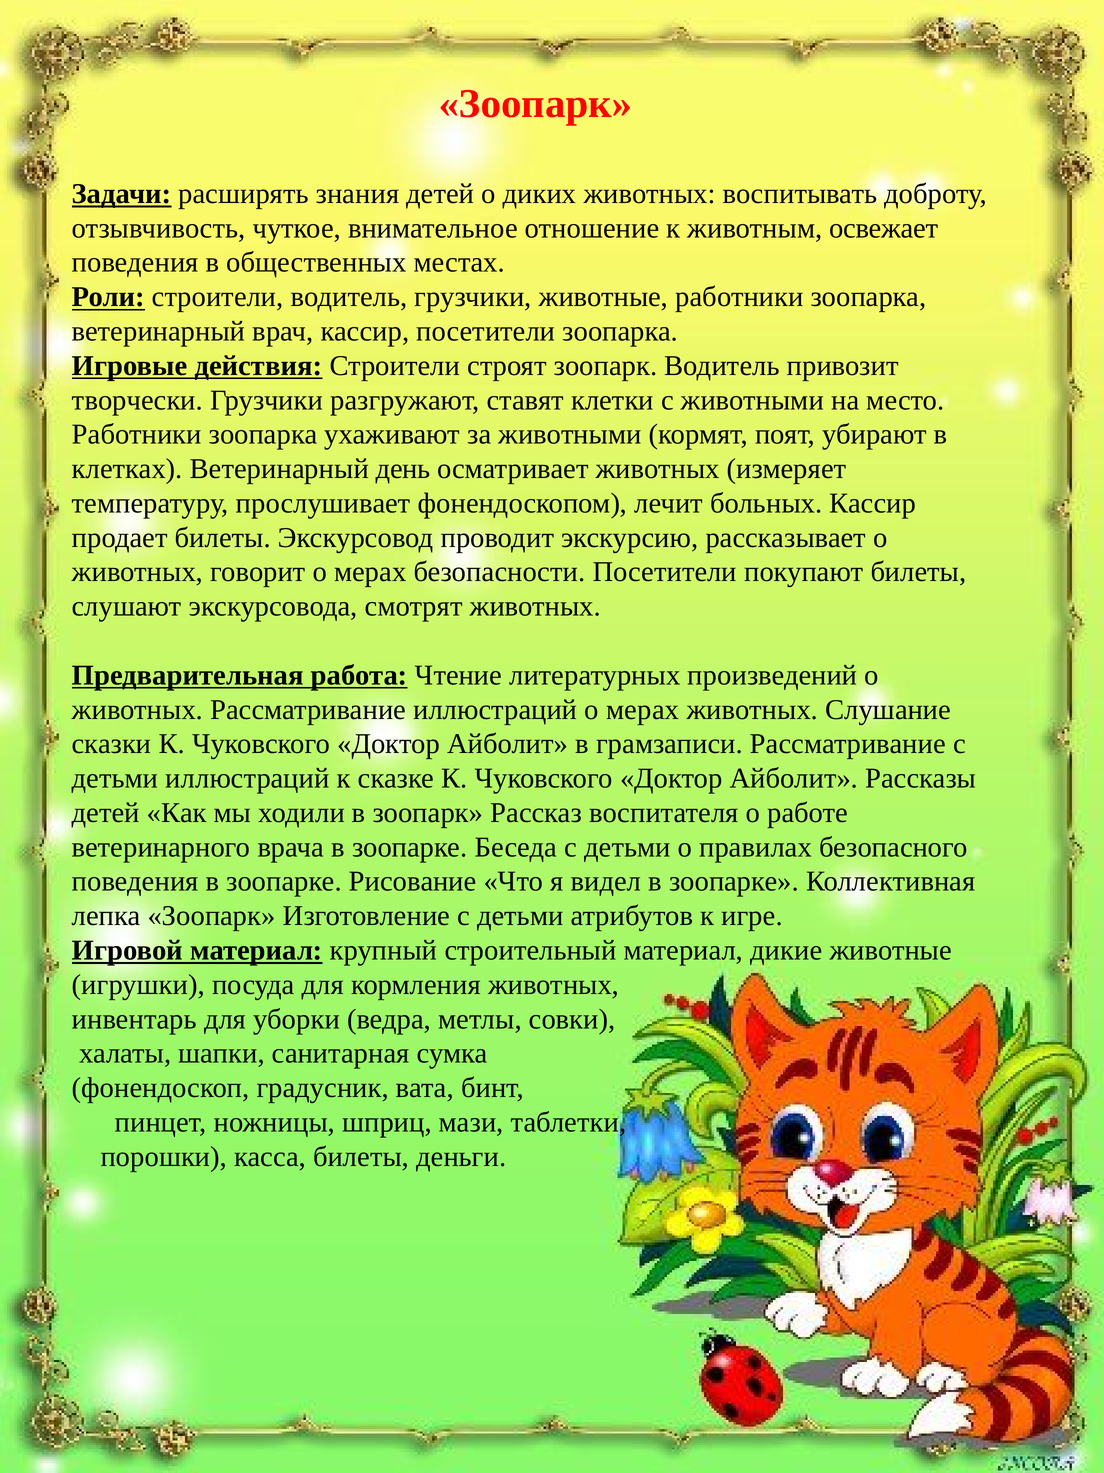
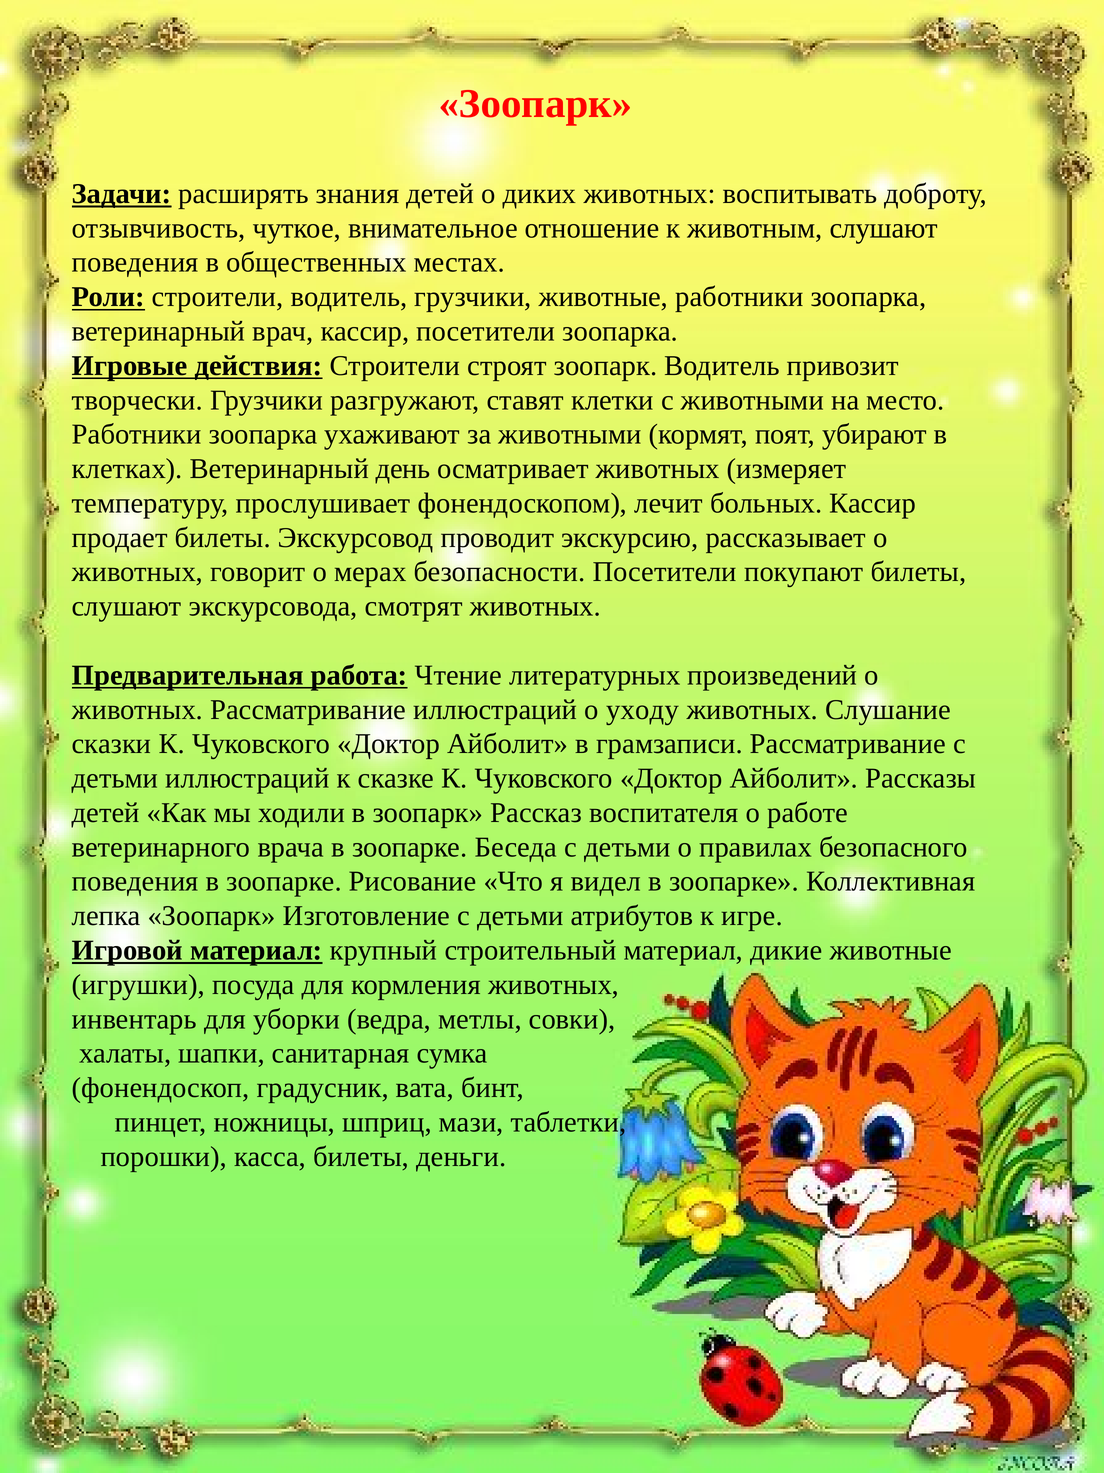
животным освежает: освежает -> слушают
иллюстраций о мерах: мерах -> уходу
